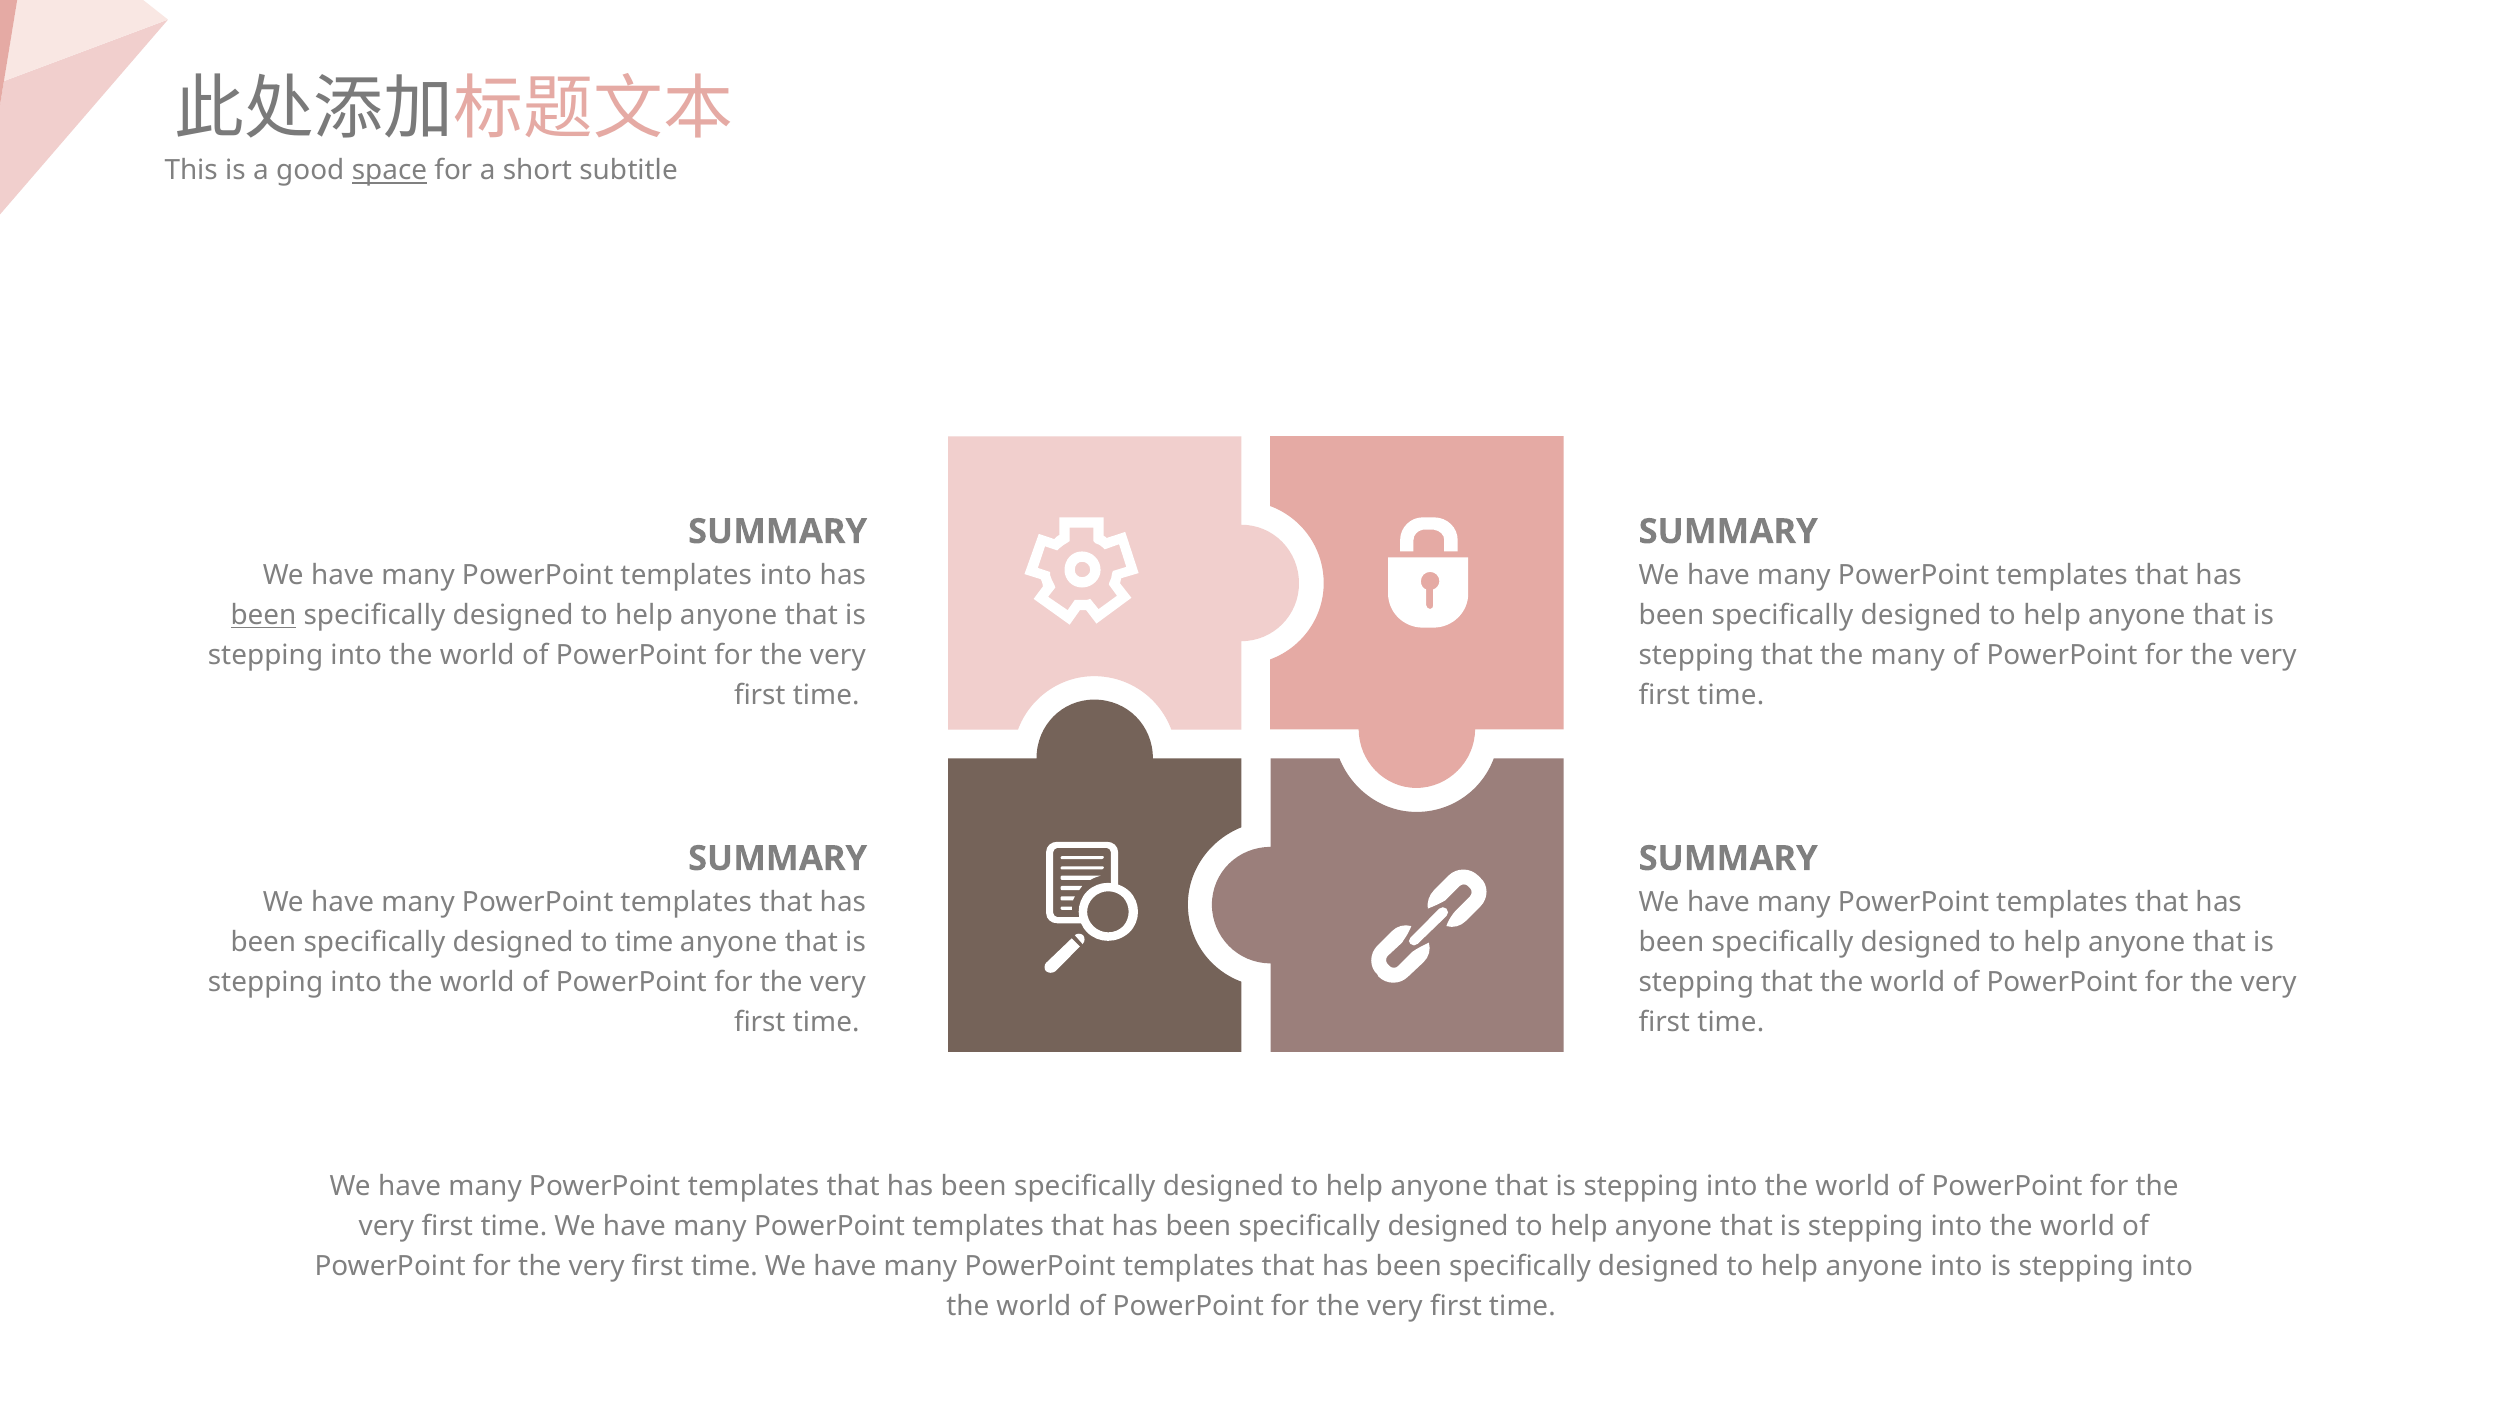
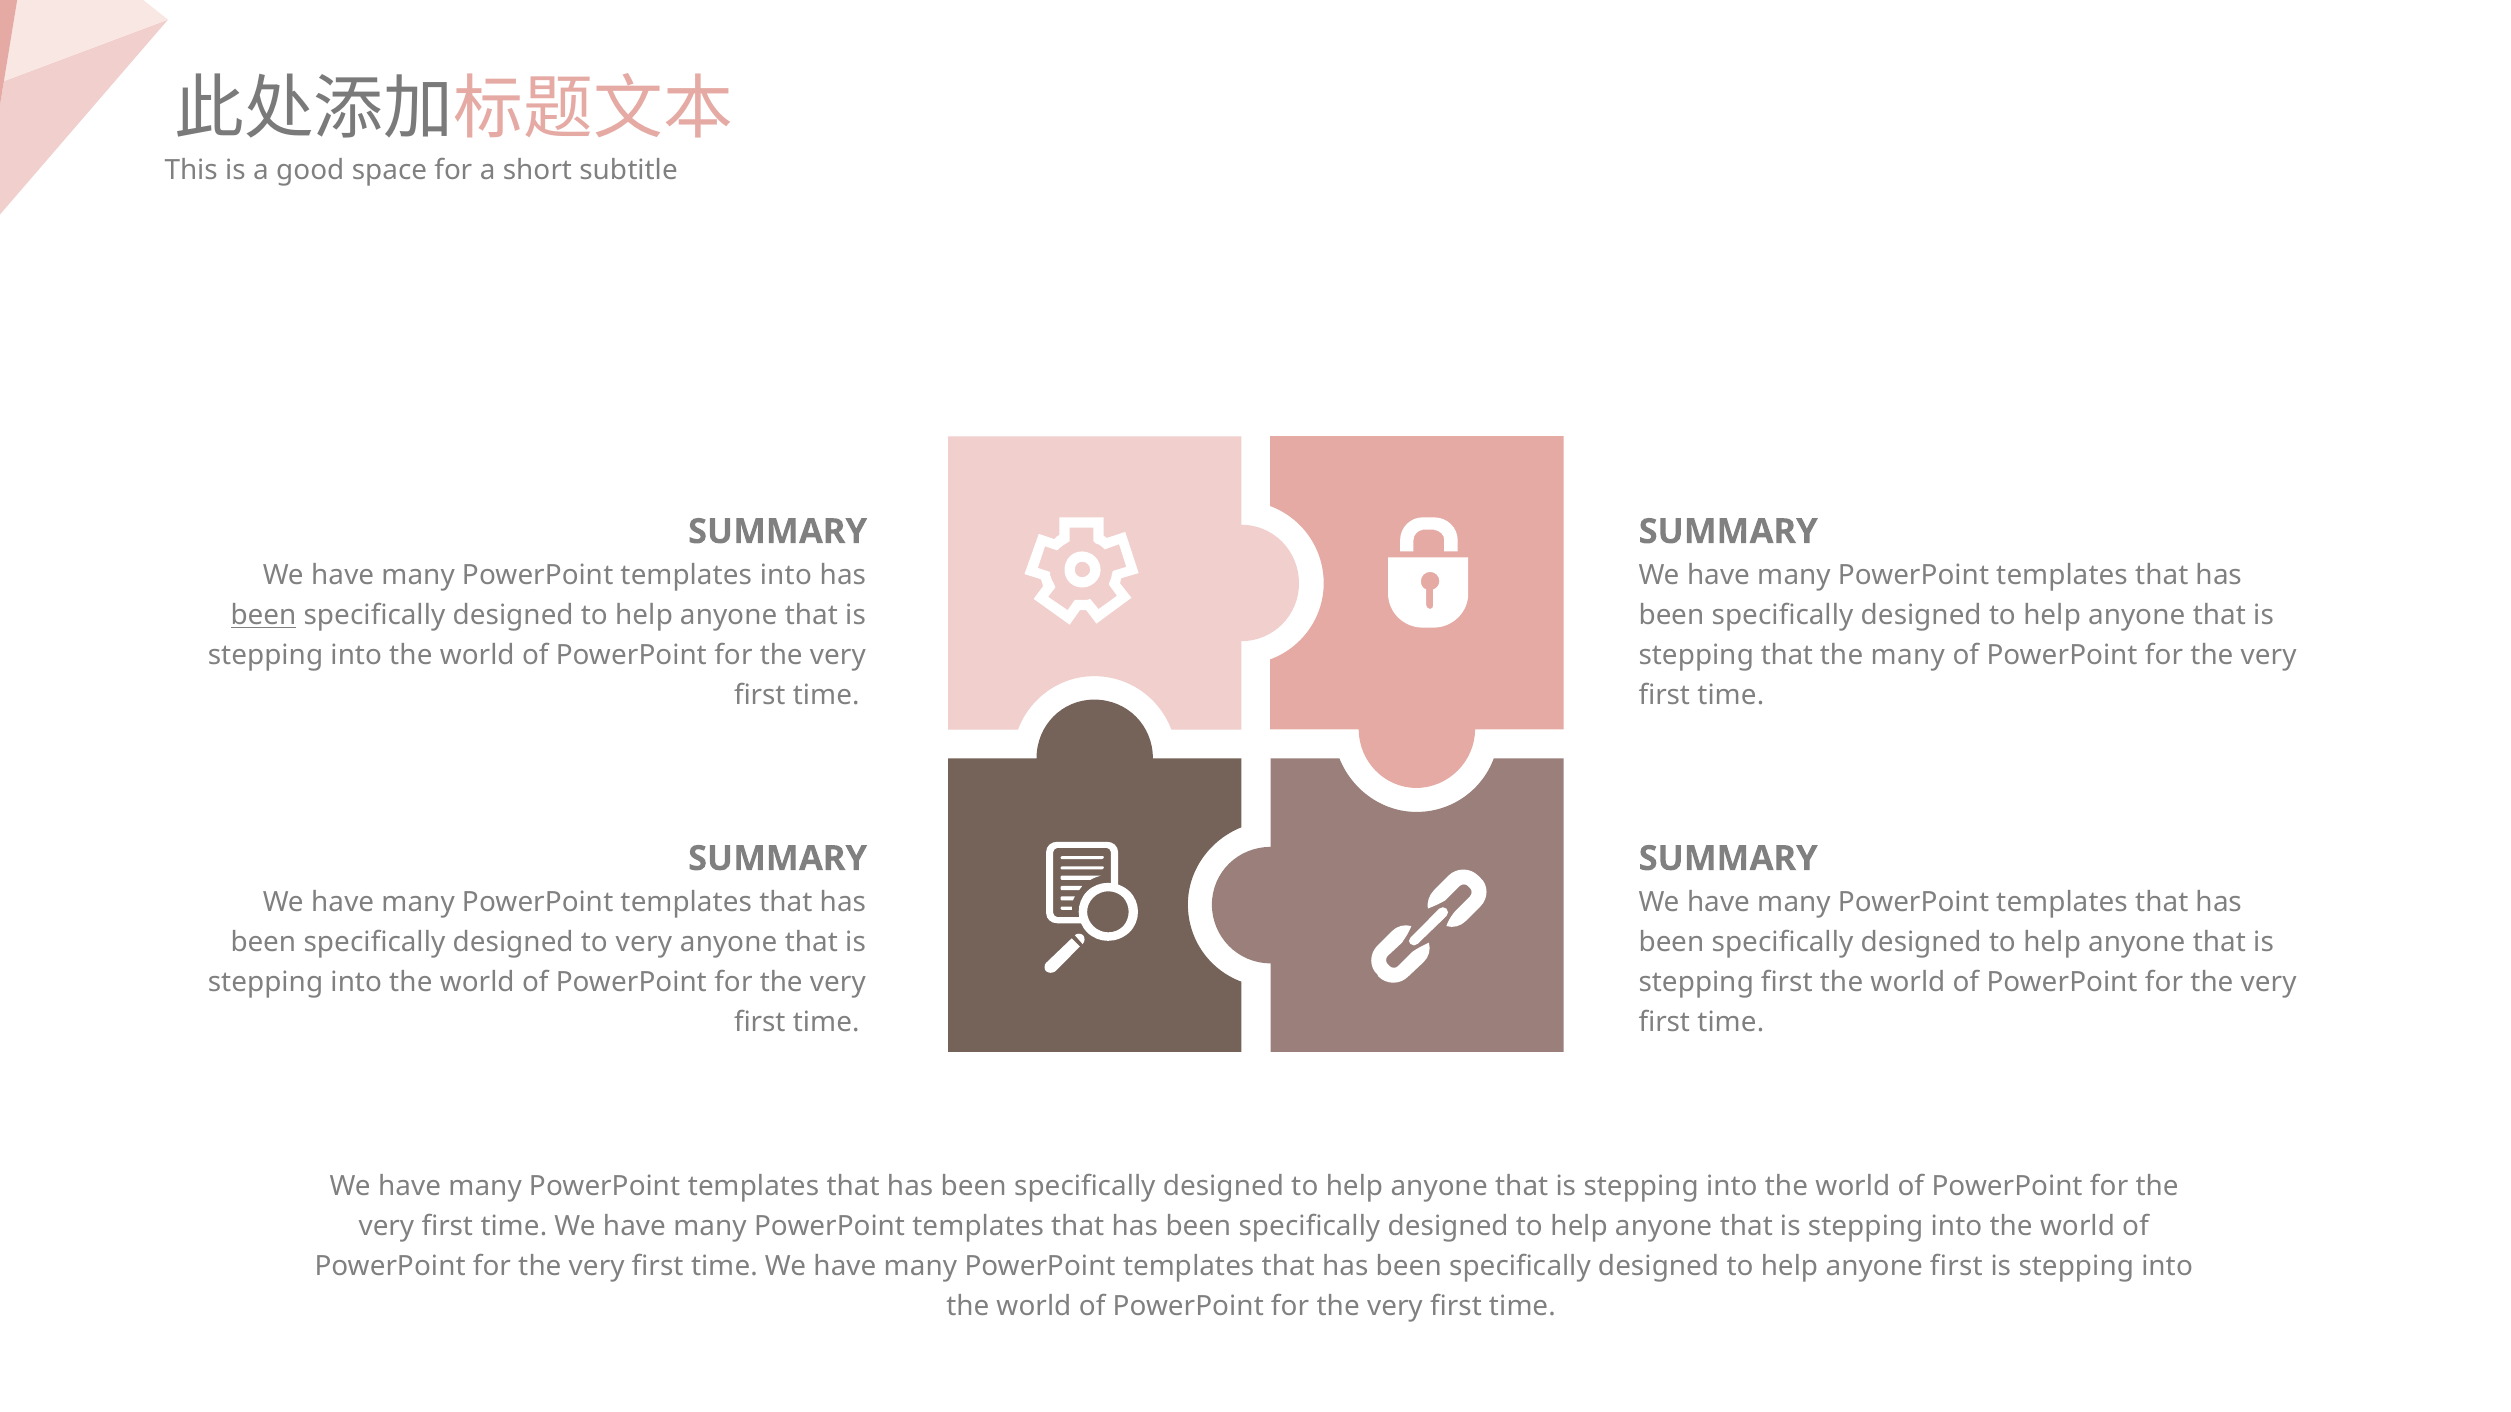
space underline: present -> none
to time: time -> very
that at (1787, 983): that -> first
anyone into: into -> first
